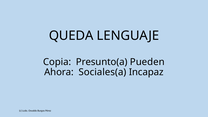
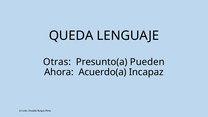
Copia: Copia -> Otras
Sociales(a: Sociales(a -> Acuerdo(a
